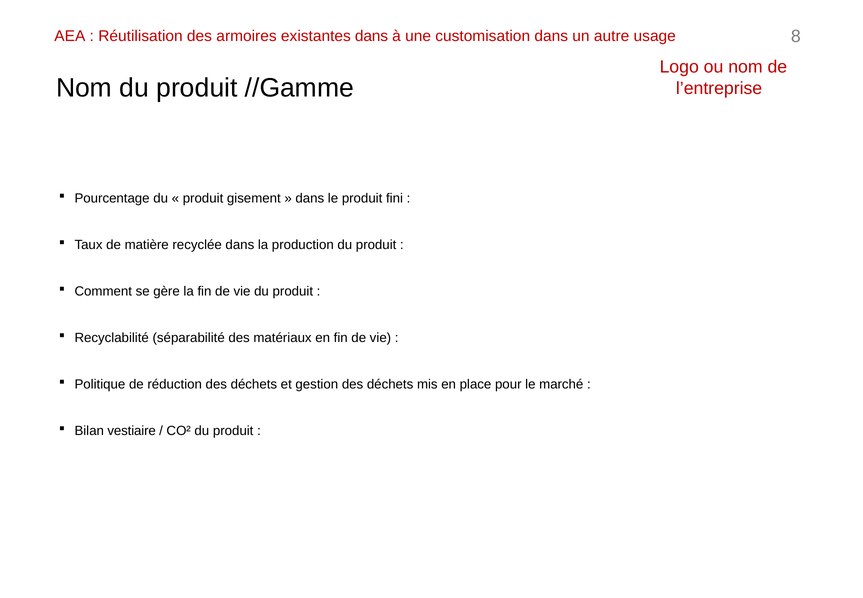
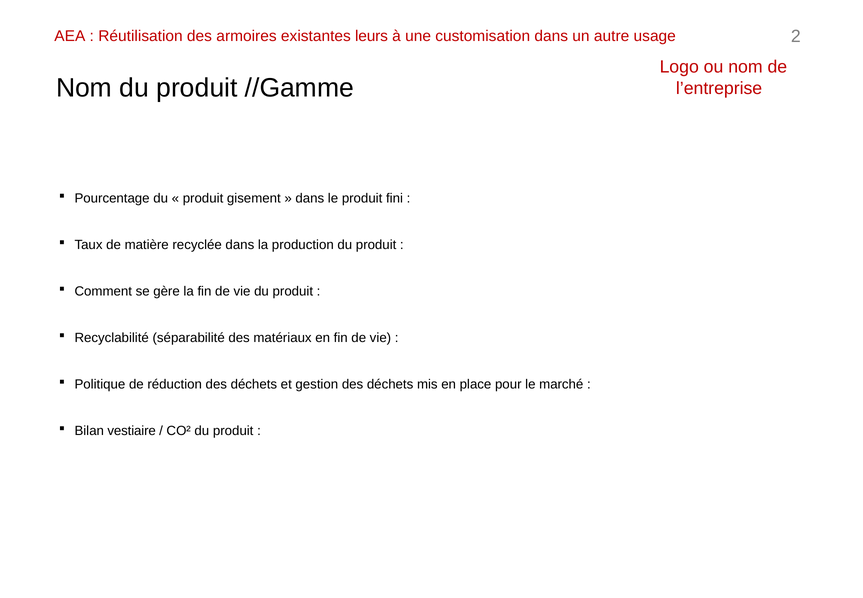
existantes dans: dans -> leurs
8: 8 -> 2
